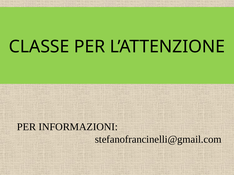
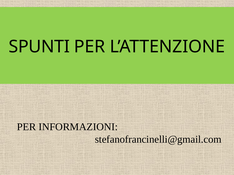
CLASSE: CLASSE -> SPUNTI
